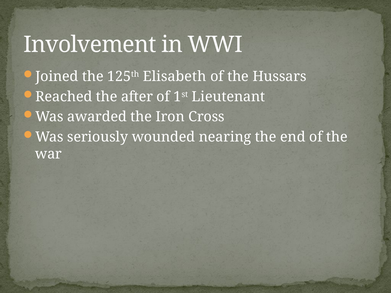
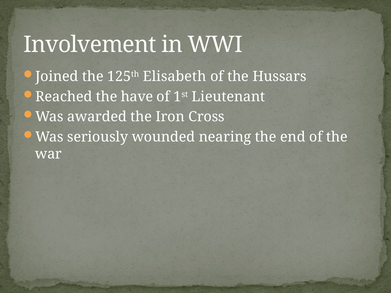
after: after -> have
